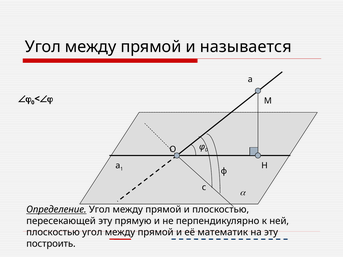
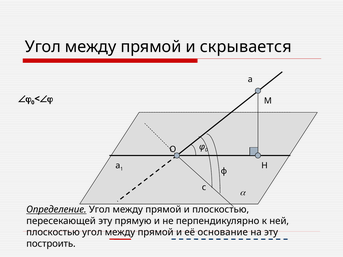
называется: называется -> скрывается
математик: математик -> основание
